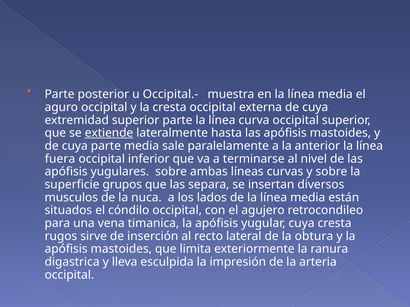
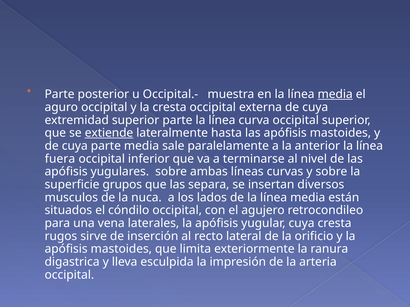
media at (335, 94) underline: none -> present
timanica: timanica -> laterales
obtura: obtura -> orificio
